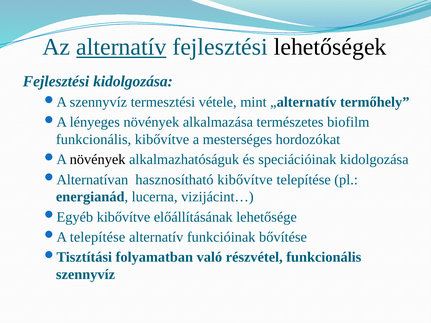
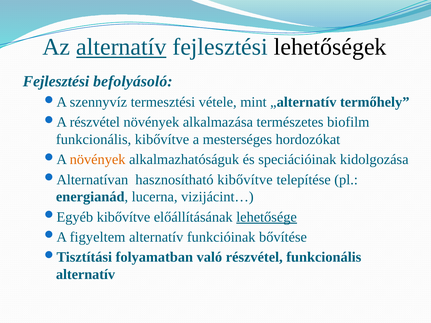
Fejlesztési kidolgozása: kidolgozása -> befolyásoló
lényeges at (95, 122): lényeges -> részvétel
növények at (98, 160) colour: black -> orange
lehetősége underline: none -> present
telepítése at (98, 237): telepítése -> figyeltem
szennyvíz at (85, 275): szennyvíz -> alternatív
